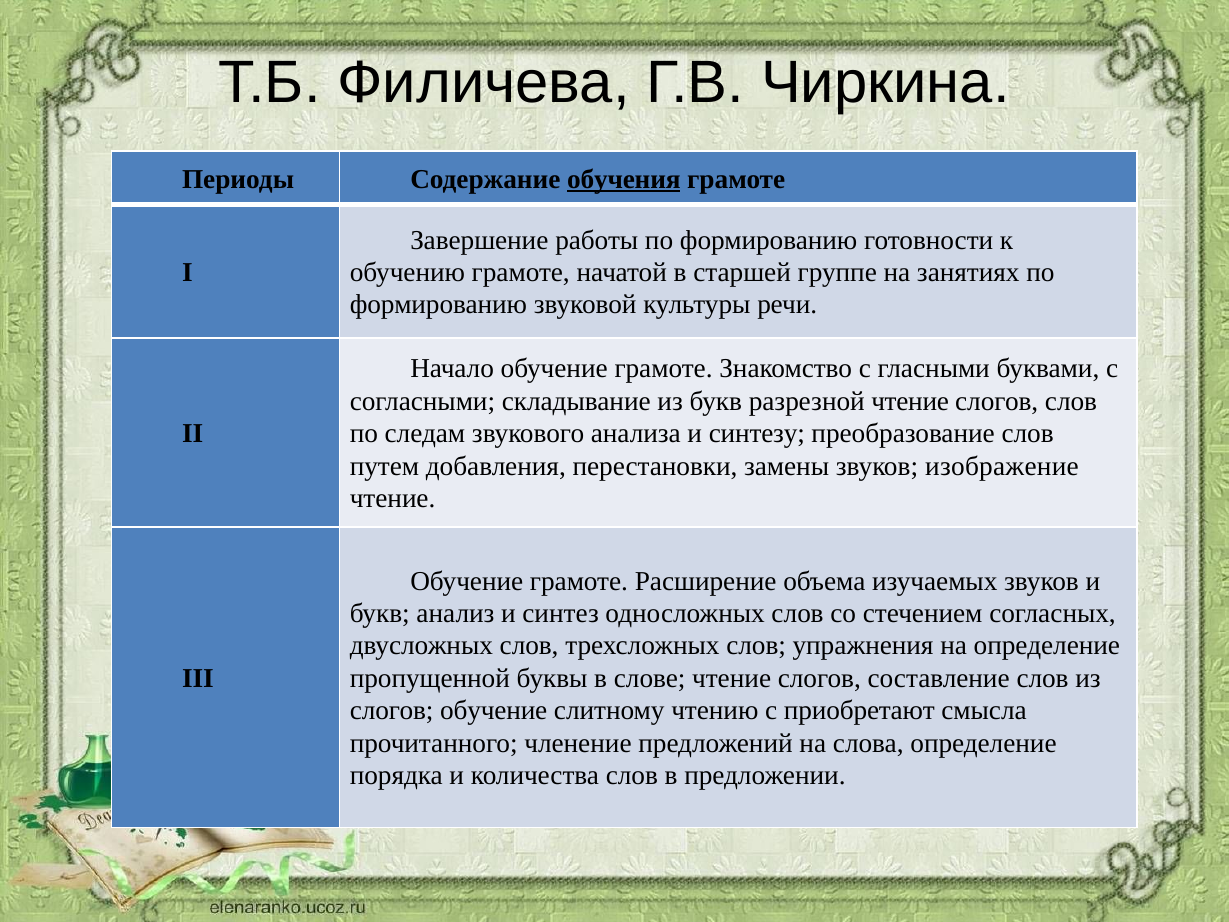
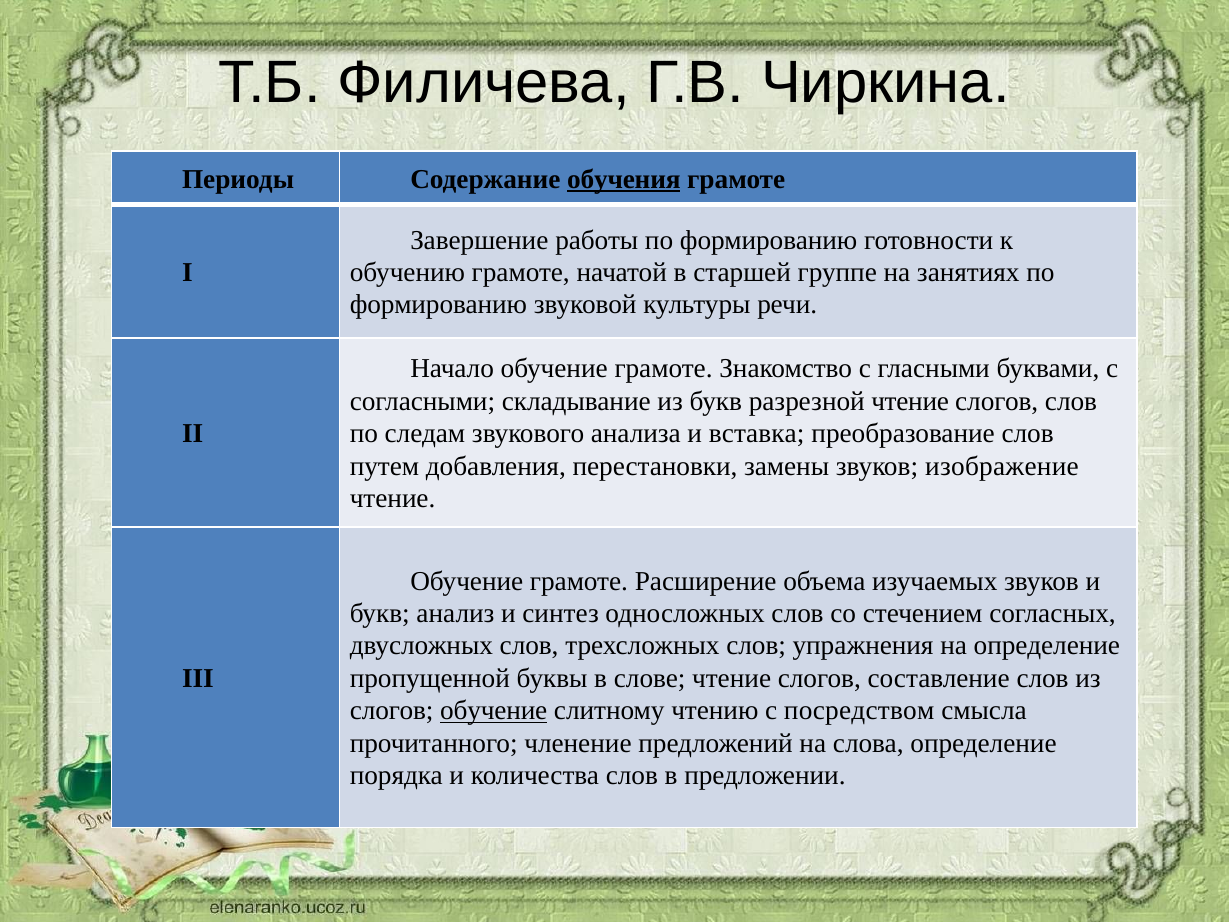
синтезу: синтезу -> вставка
обучение at (494, 711) underline: none -> present
приобретают: приобретают -> посредством
